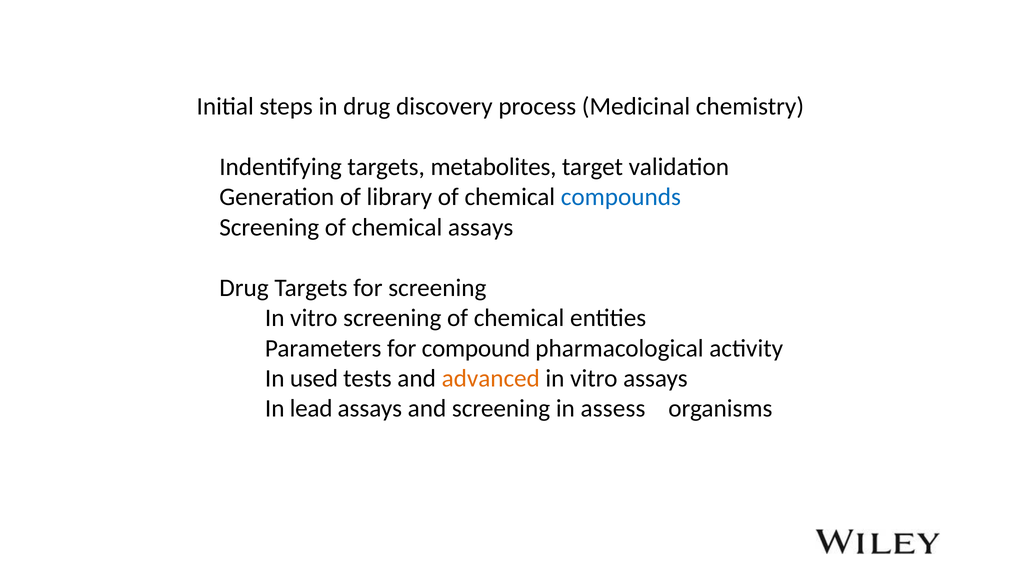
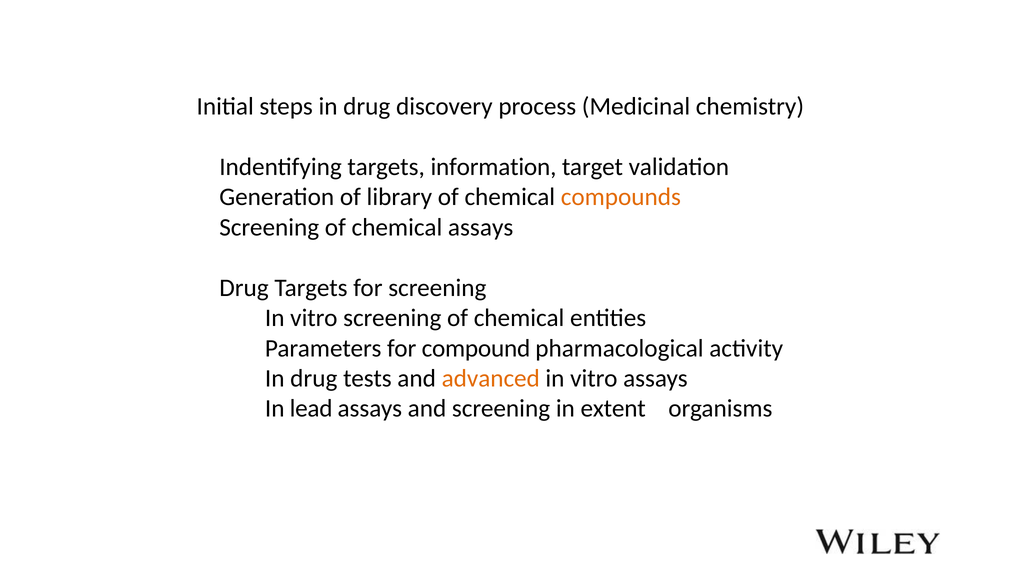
metabolites: metabolites -> information
compounds colour: blue -> orange
used at (314, 379): used -> drug
assess: assess -> extent
